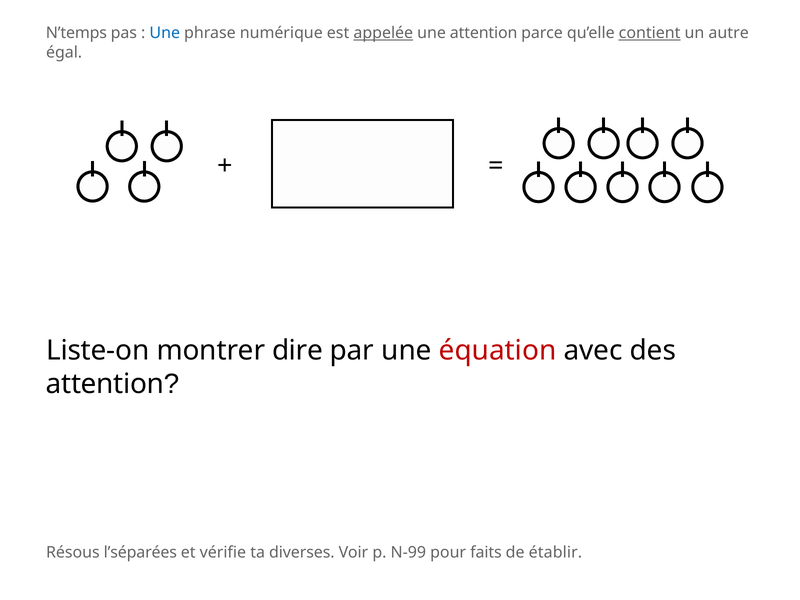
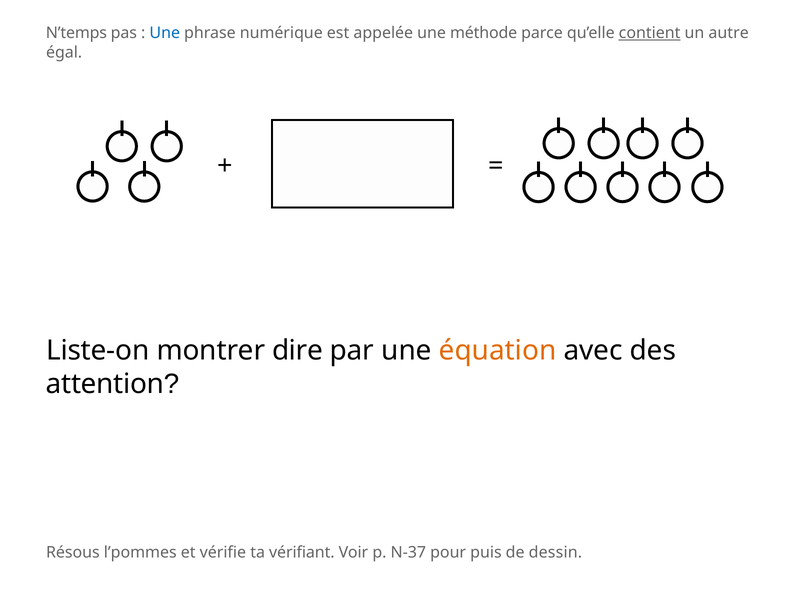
appelée underline: present -> none
une attention: attention -> méthode
équation colour: red -> orange
l’séparées: l’séparées -> l’pommes
diverses: diverses -> vérifiant
N-99: N-99 -> N-37
faits: faits -> puis
établir: établir -> dessin
